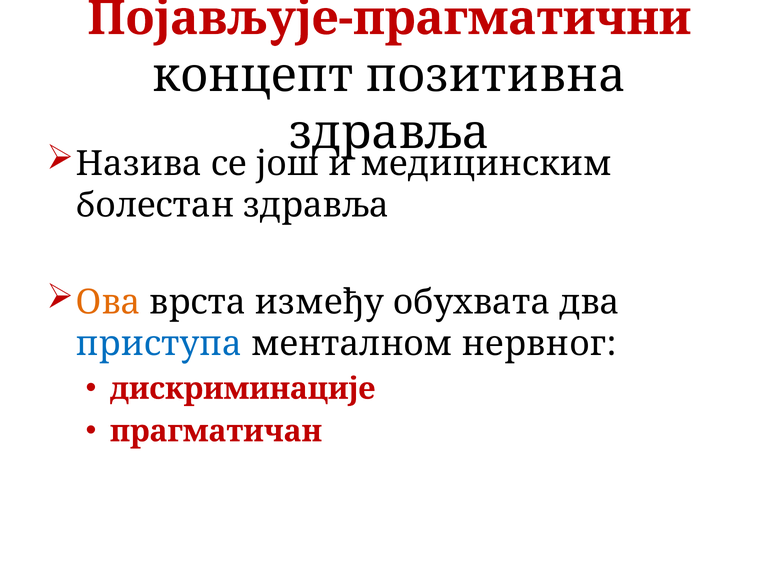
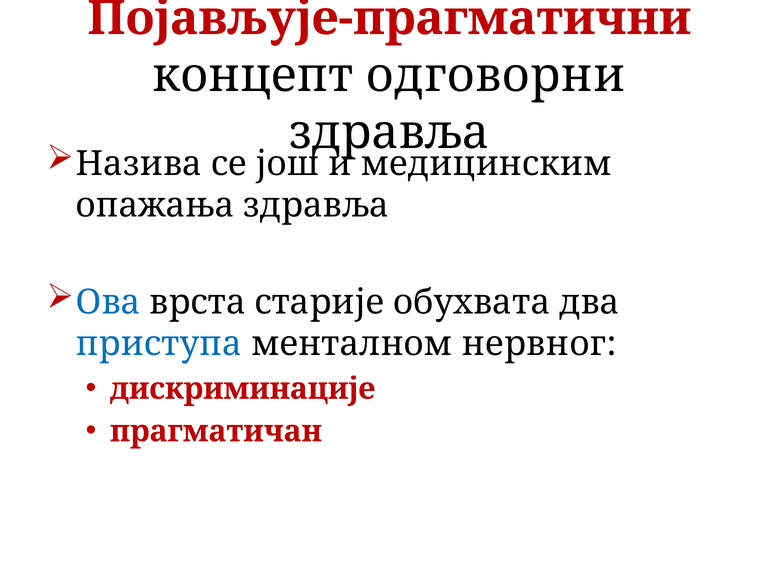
позитивна: позитивна -> одговорни
болестан: болестан -> опажања
Ова colour: orange -> blue
између: између -> старије
